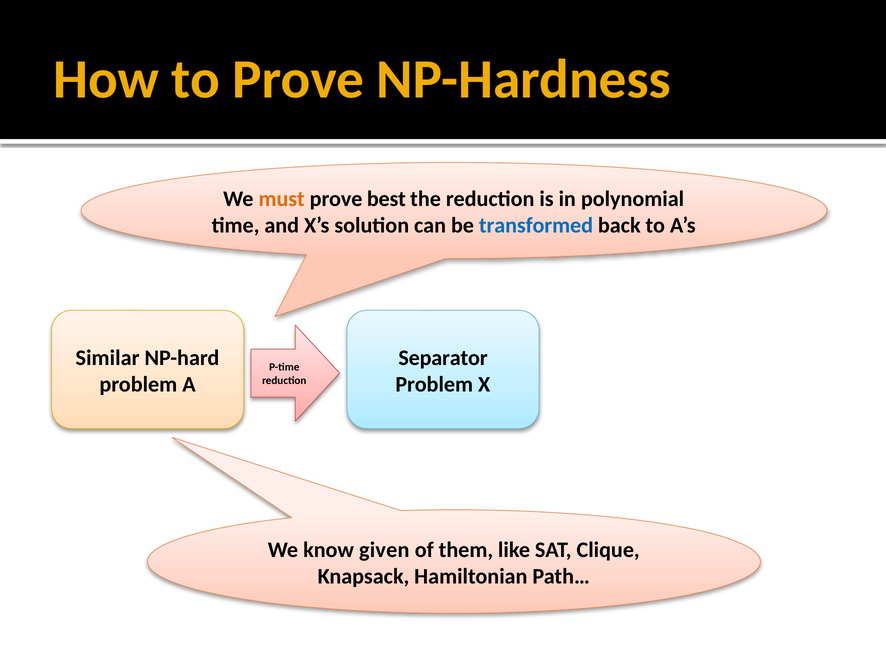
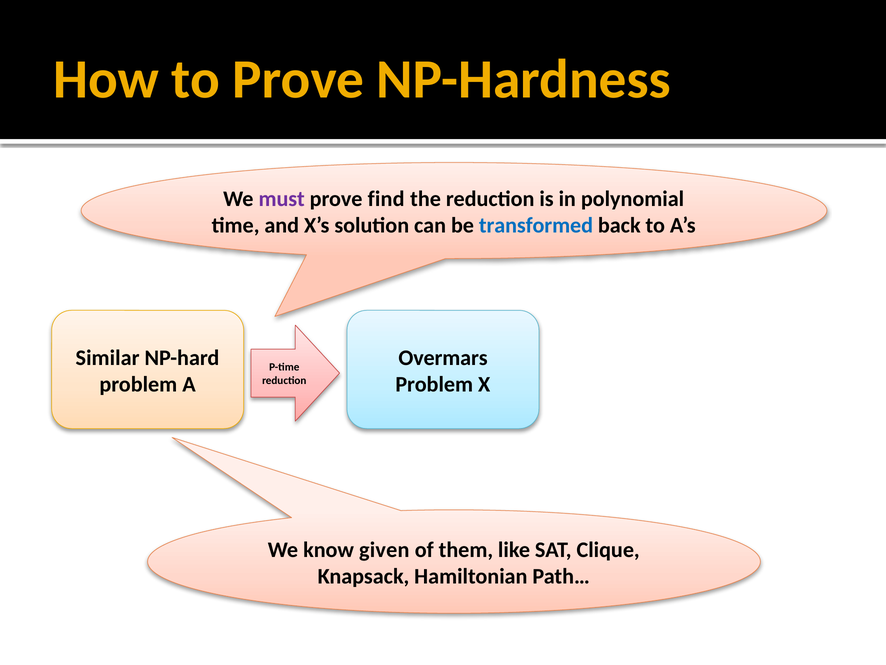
must colour: orange -> purple
best: best -> find
Separator: Separator -> Overmars
